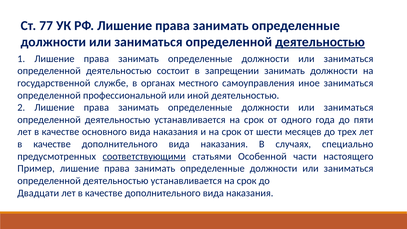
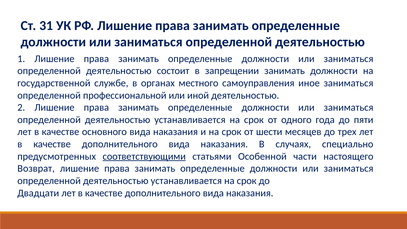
77: 77 -> 31
деятельностью at (320, 42) underline: present -> none
Пример: Пример -> Возврат
